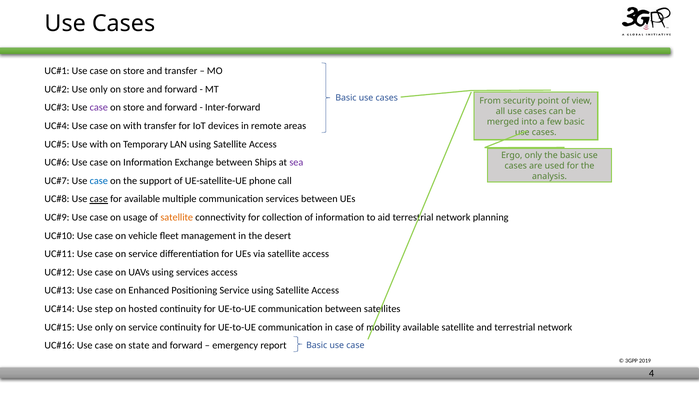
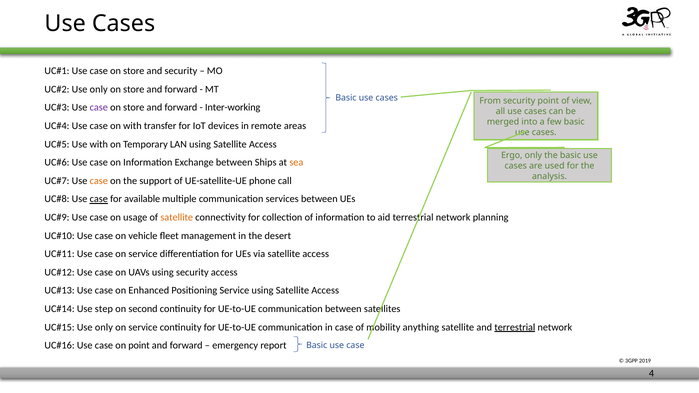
and transfer: transfer -> security
Inter-forward: Inter-forward -> Inter-working
sea colour: purple -> orange
case at (99, 181) colour: blue -> orange
using services: services -> security
hosted: hosted -> second
mobility available: available -> anything
terrestrial at (515, 327) underline: none -> present
on state: state -> point
